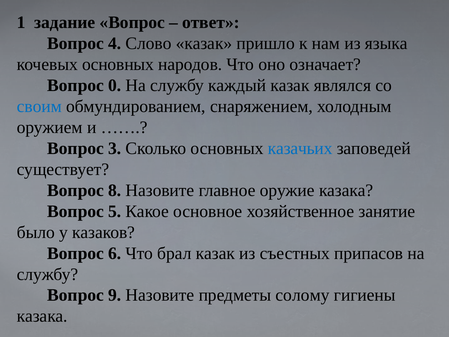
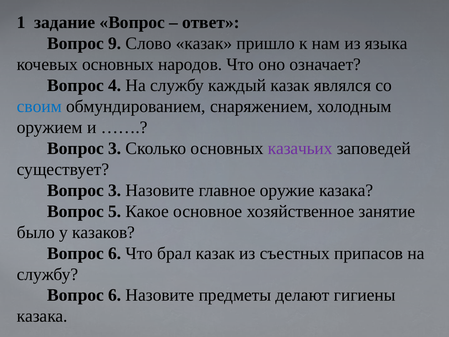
4: 4 -> 9
0: 0 -> 4
казачьих colour: blue -> purple
8 at (115, 190): 8 -> 3
9 at (115, 295): 9 -> 6
солому: солому -> делают
